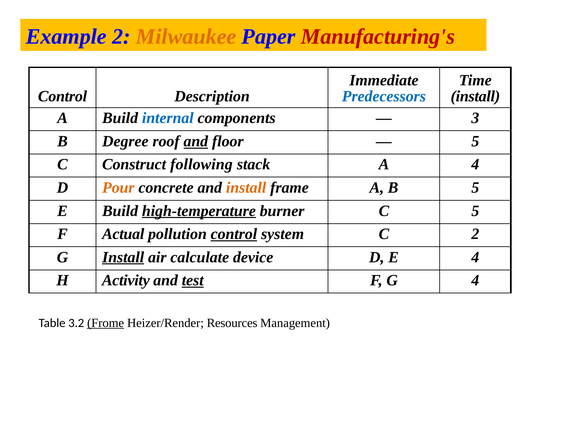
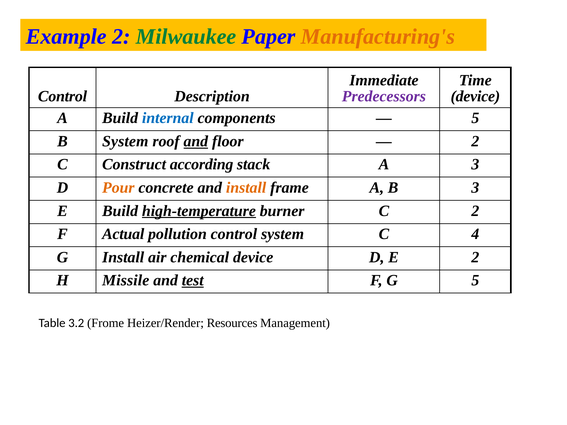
Milwaukee colour: orange -> green
Manufacturing's colour: red -> orange
Predecessors colour: blue -> purple
install at (475, 96): install -> device
3 at (475, 118): 3 -> 5
B Degree: Degree -> System
5 at (475, 141): 5 -> 2
following: following -> according
A 4: 4 -> 3
B 5: 5 -> 3
C 5: 5 -> 2
control at (234, 234) underline: present -> none
C 2: 2 -> 4
Install at (123, 257) underline: present -> none
calculate: calculate -> chemical
E 4: 4 -> 2
Activity: Activity -> Missile
G 4: 4 -> 5
Frome underline: present -> none
